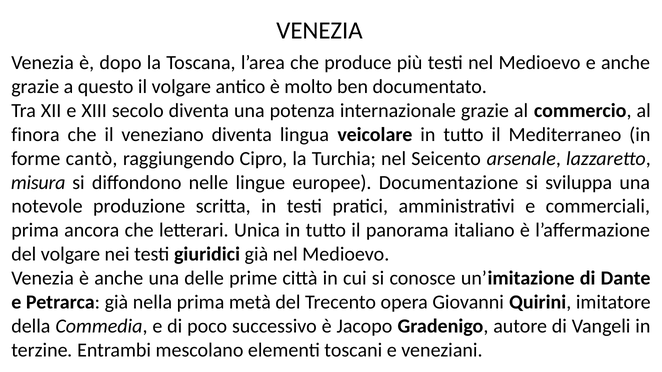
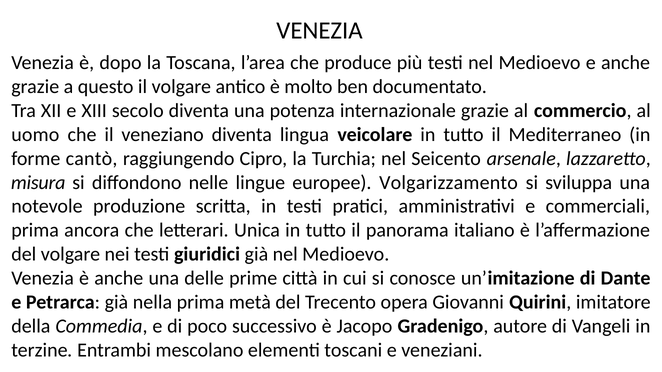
finora: finora -> uomo
Documentazione: Documentazione -> Volgarizzamento
